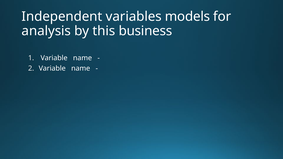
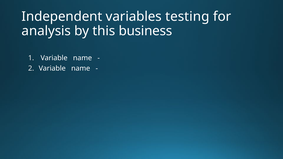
models: models -> testing
